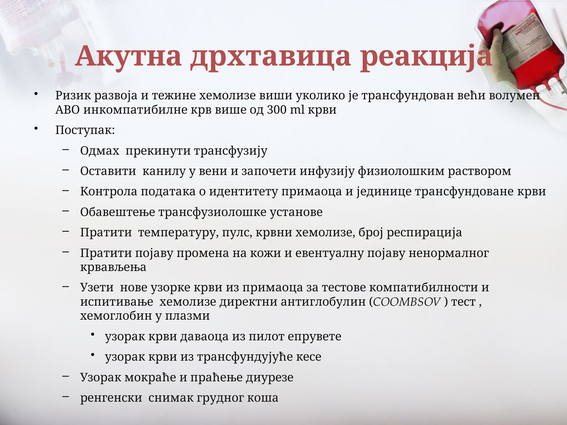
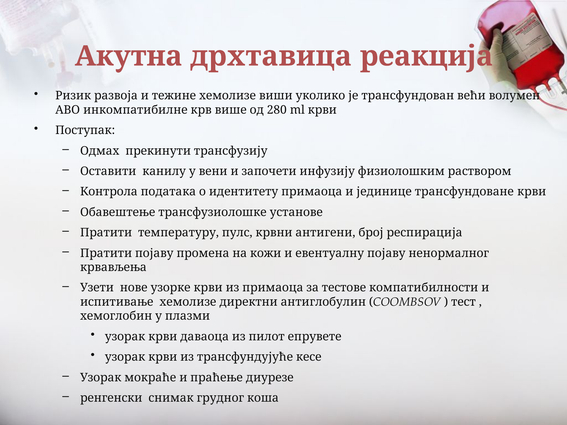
300: 300 -> 280
крвни хемолизе: хемолизе -> антигени
